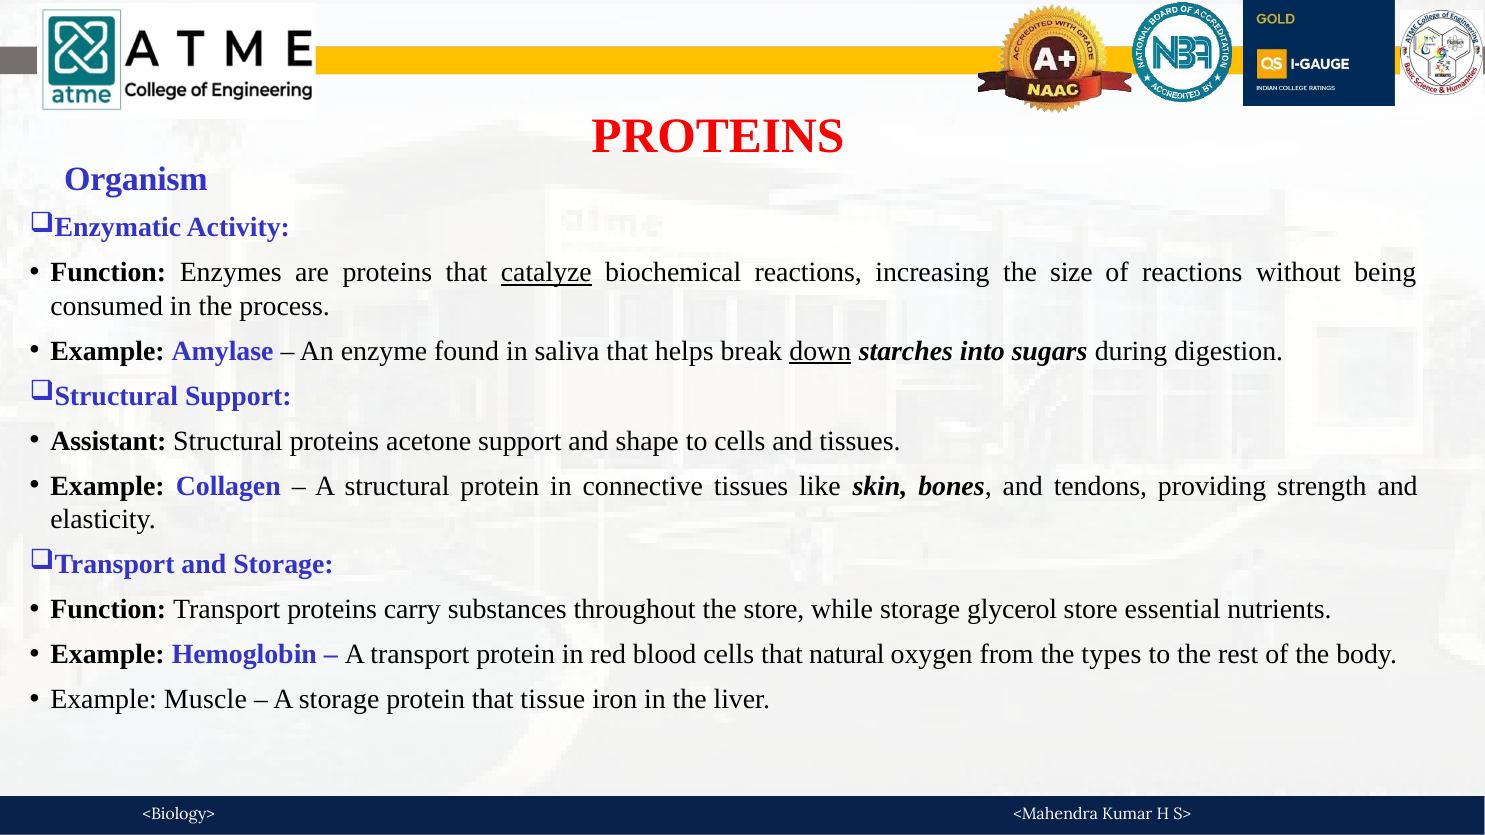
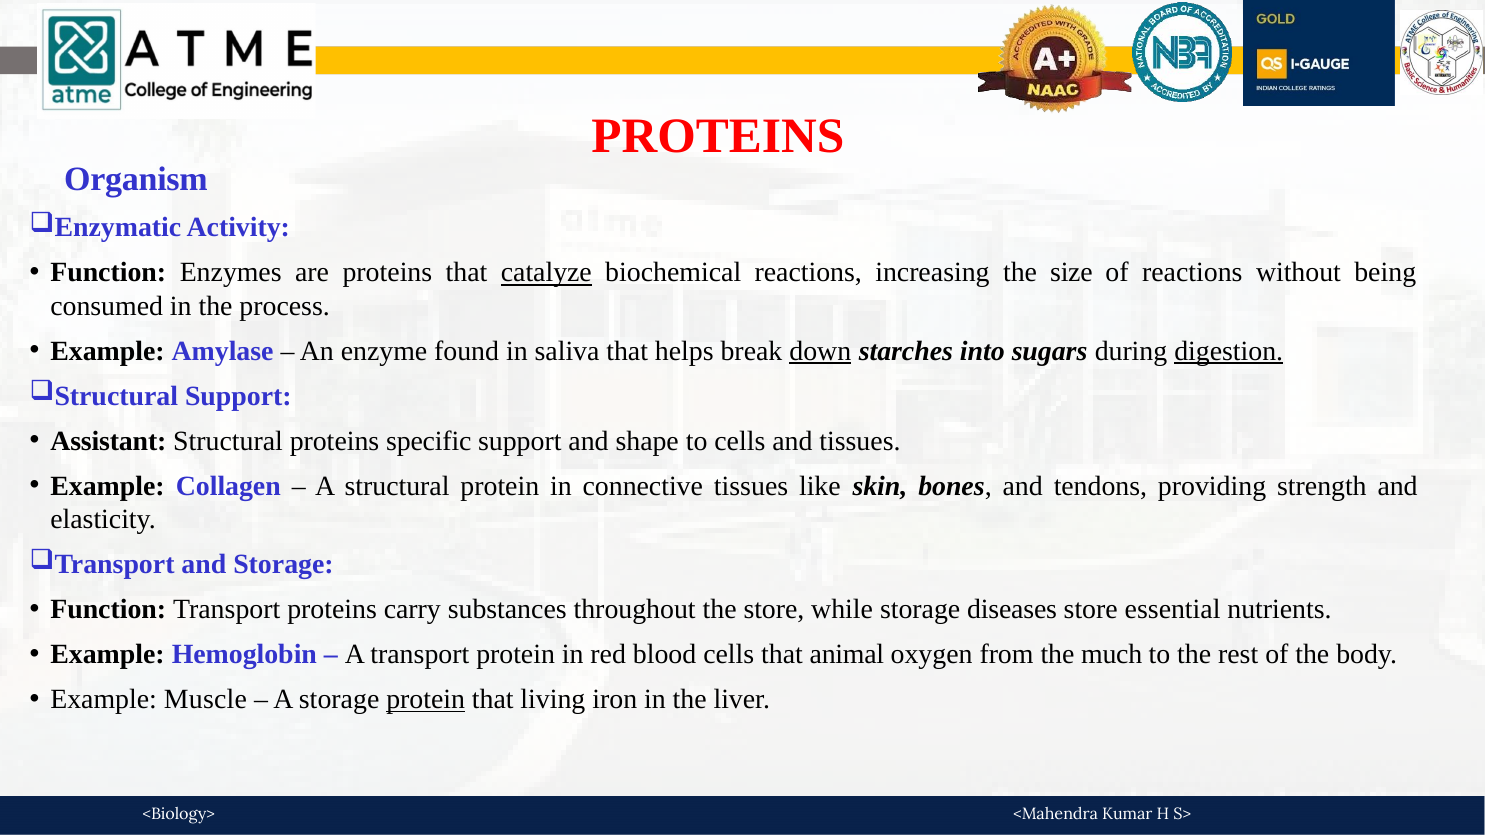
digestion underline: none -> present
acetone: acetone -> specific
glycerol: glycerol -> diseases
natural: natural -> animal
types: types -> much
protein at (426, 700) underline: none -> present
tissue: tissue -> living
